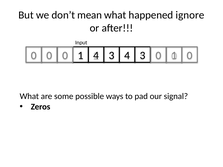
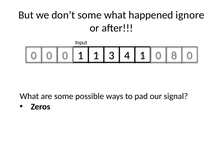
don’t mean: mean -> some
1 4: 4 -> 1
3 4 3: 3 -> 1
0 1: 1 -> 8
